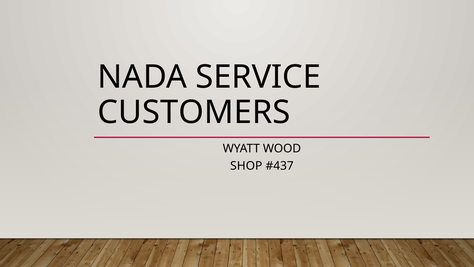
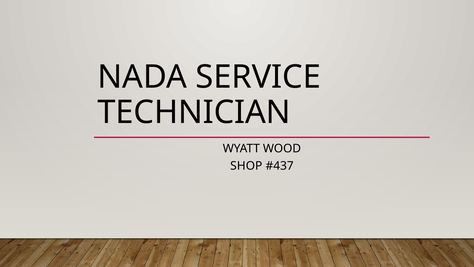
CUSTOMERS: CUSTOMERS -> TECHNICIAN
